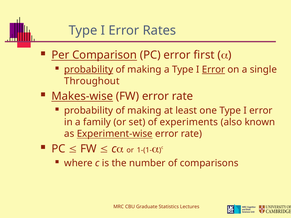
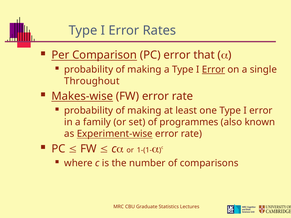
first: first -> that
probability at (89, 70) underline: present -> none
experiments: experiments -> programmes
